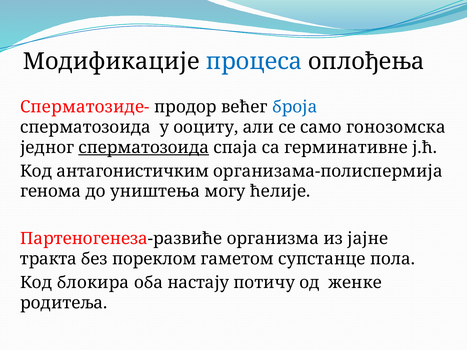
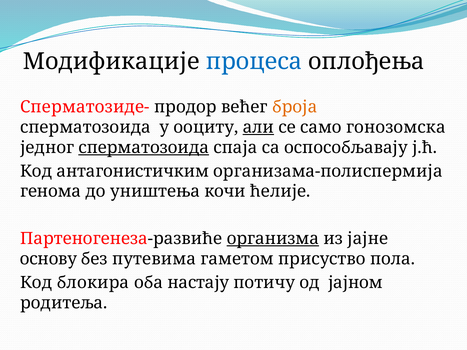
броја colour: blue -> orange
али underline: none -> present
герминативне: герминативне -> оспособљавају
могу: могу -> кочи
организма underline: none -> present
тракта: тракта -> основу
пореклом: пореклом -> путевима
супстанце: супстанце -> присуство
женке: женке -> јајном
